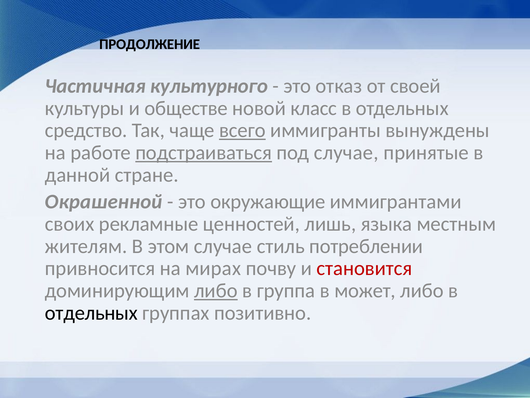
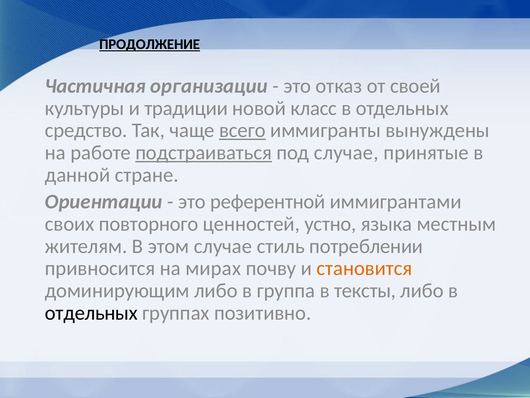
ПРОДОЛЖЕНИЕ underline: none -> present
культурного: культурного -> организации
обществе: обществе -> традиции
Окрашенной: Окрашенной -> Ориентации
окружающие: окружающие -> референтной
рекламные: рекламные -> повторного
лишь: лишь -> устно
становится colour: red -> orange
либо at (216, 290) underline: present -> none
может: может -> тексты
